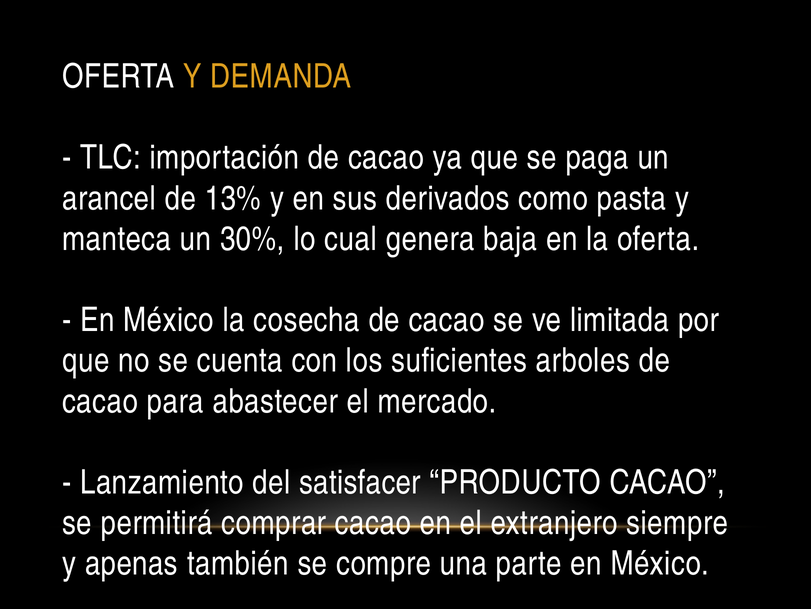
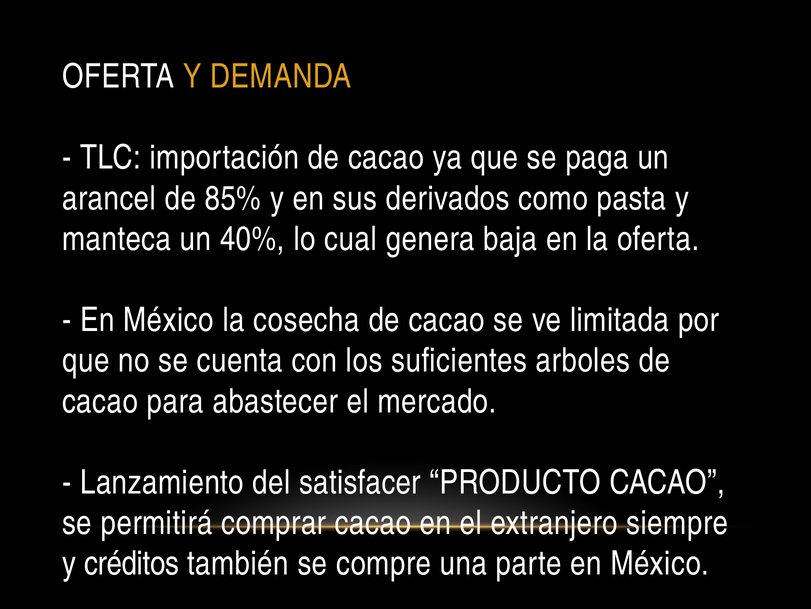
13%: 13% -> 85%
30%: 30% -> 40%
apenas: apenas -> créditos
